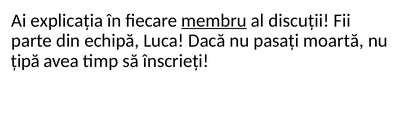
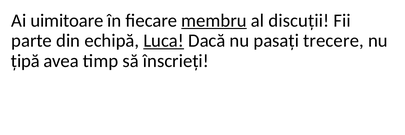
explicația: explicația -> uimitoare
Luca underline: none -> present
moartă: moartă -> trecere
